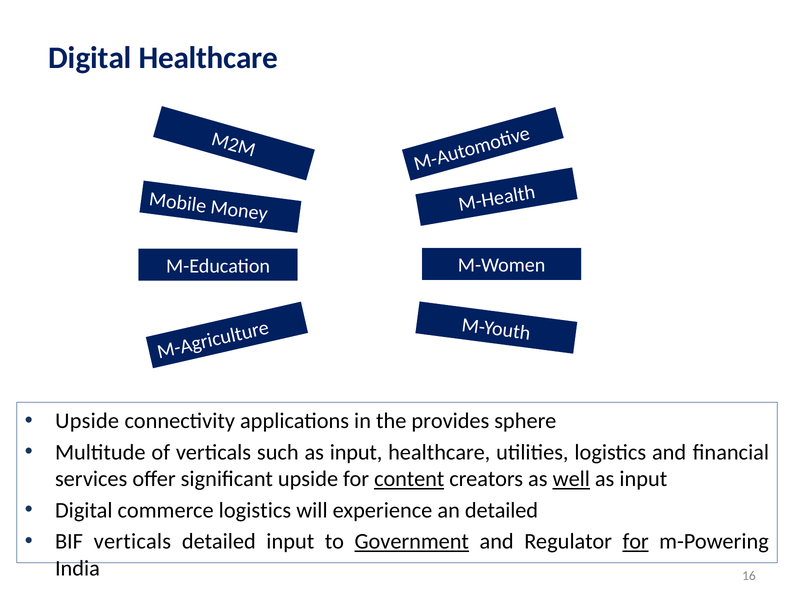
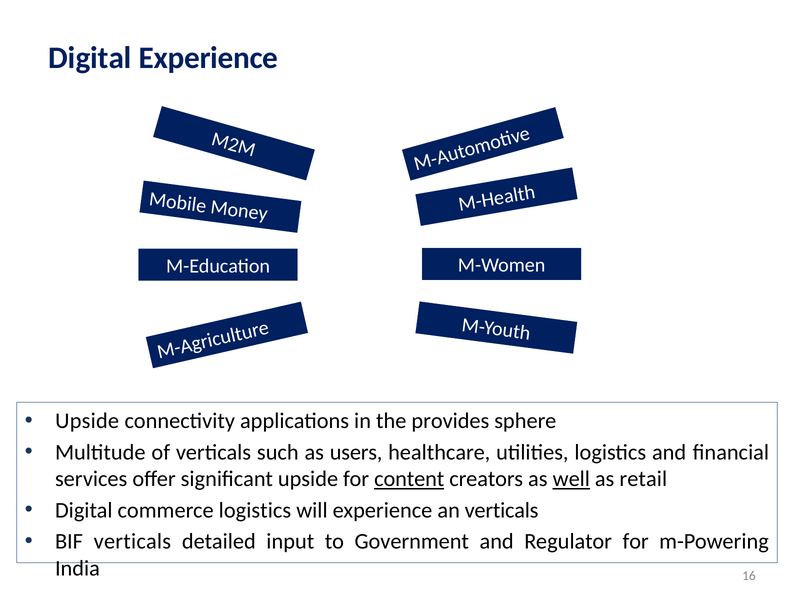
Digital Healthcare: Healthcare -> Experience
such as input: input -> users
input at (643, 479): input -> retail
an detailed: detailed -> verticals
Government underline: present -> none
for at (636, 542) underline: present -> none
